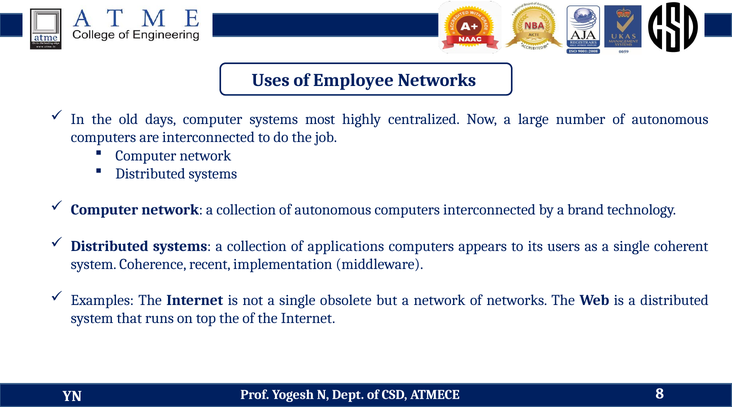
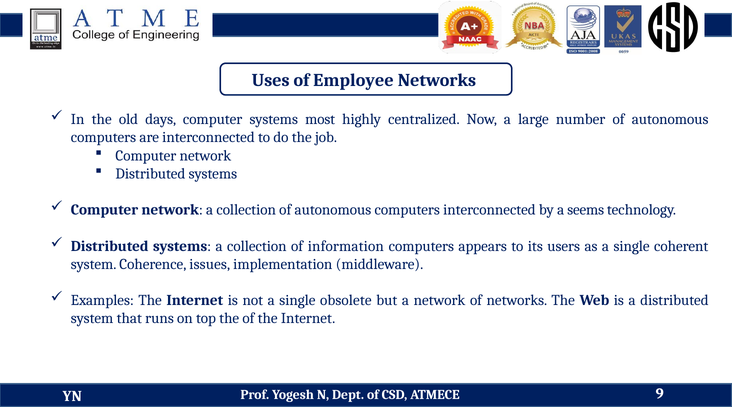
brand: brand -> seems
applications: applications -> information
recent: recent -> issues
8: 8 -> 9
